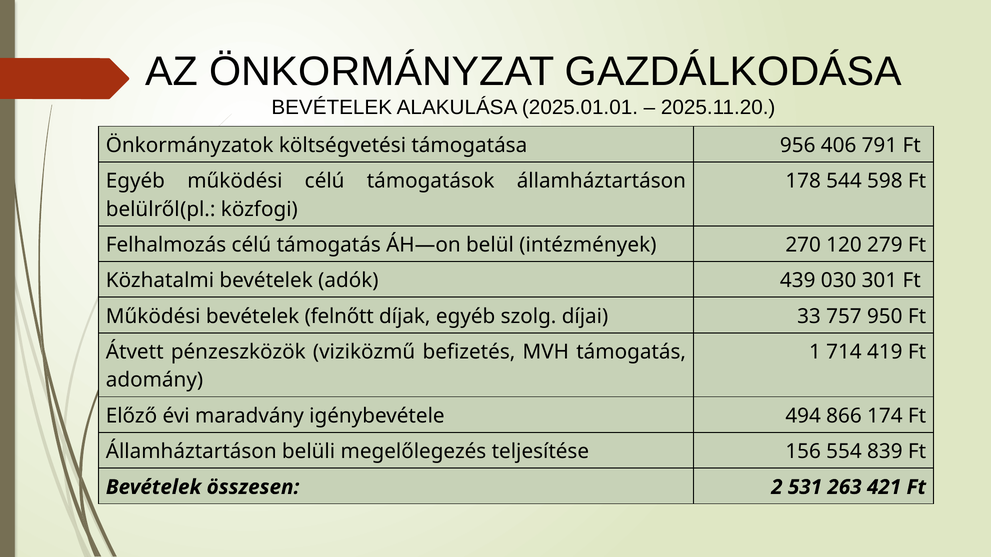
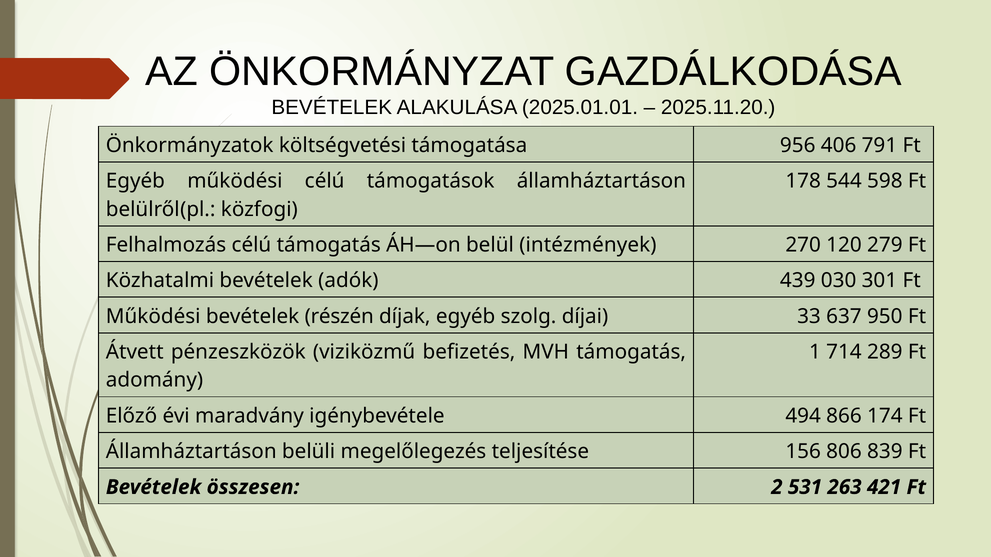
felnőtt: felnőtt -> részén
757: 757 -> 637
419: 419 -> 289
554: 554 -> 806
